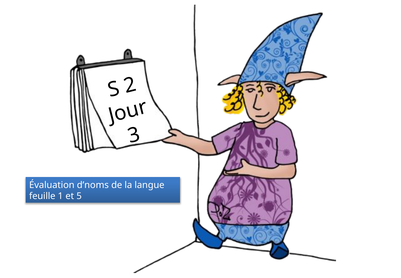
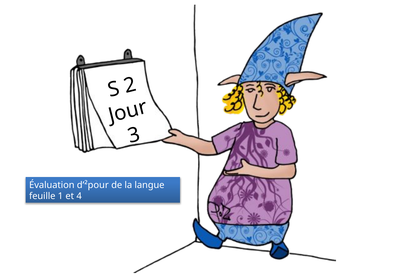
d’noms: d’noms -> d’²pour
5: 5 -> 4
